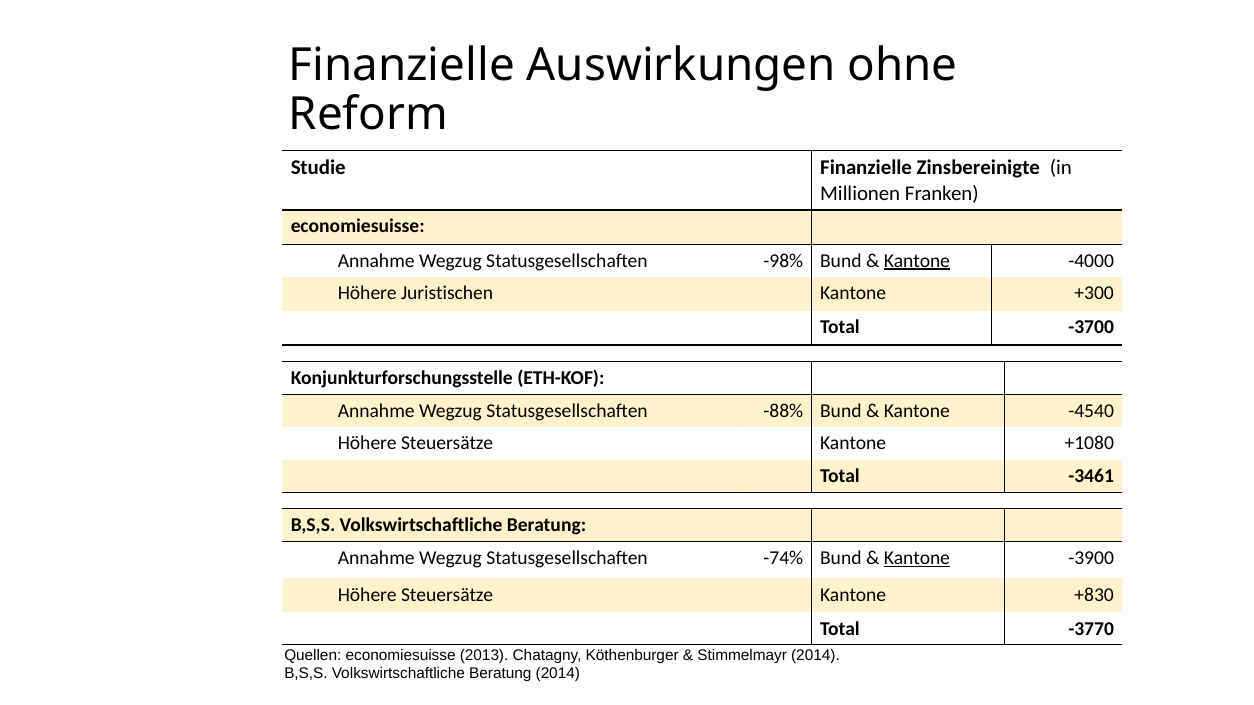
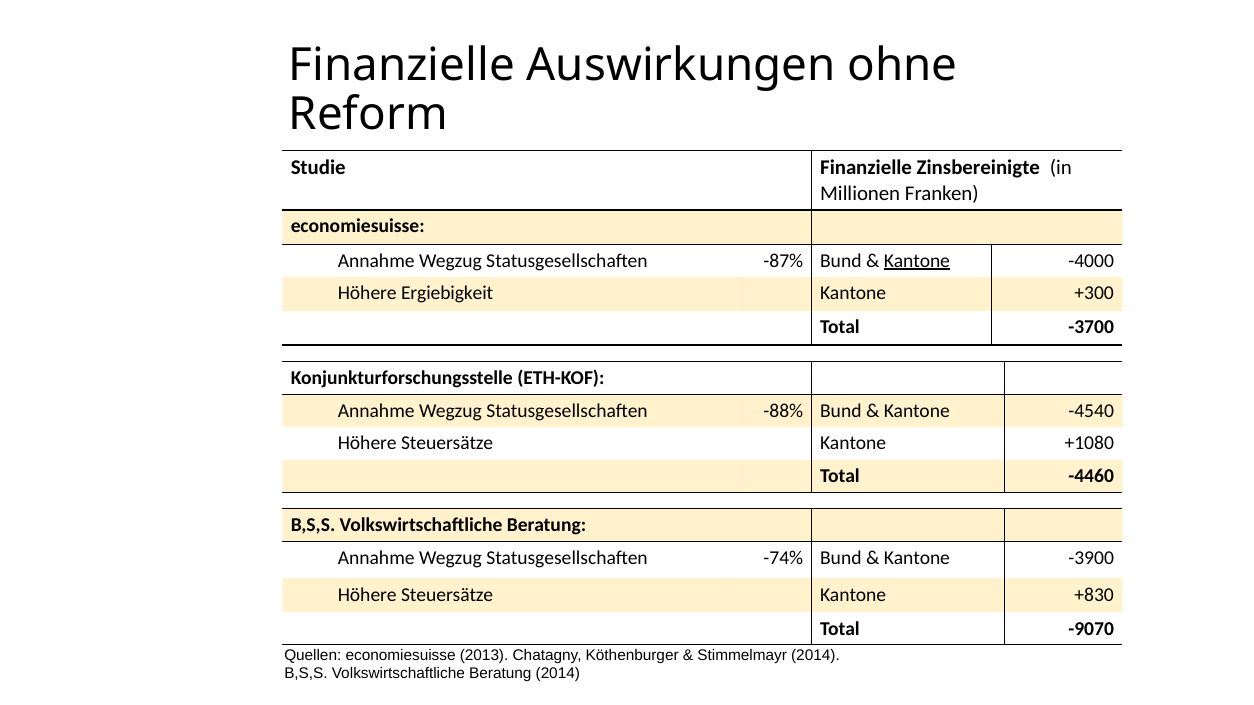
-98%: -98% -> -87%
Juristischen: Juristischen -> Ergiebigkeit
-3461: -3461 -> -4460
Kantone at (917, 558) underline: present -> none
-3770: -3770 -> -9070
